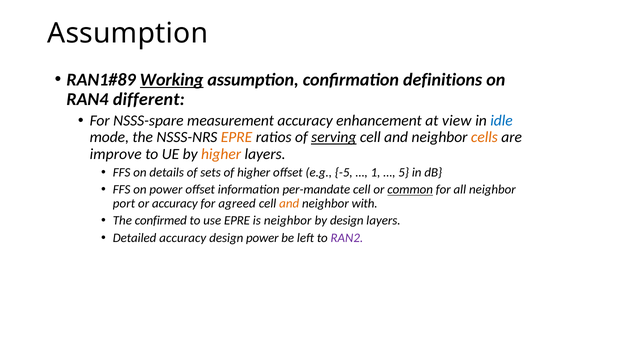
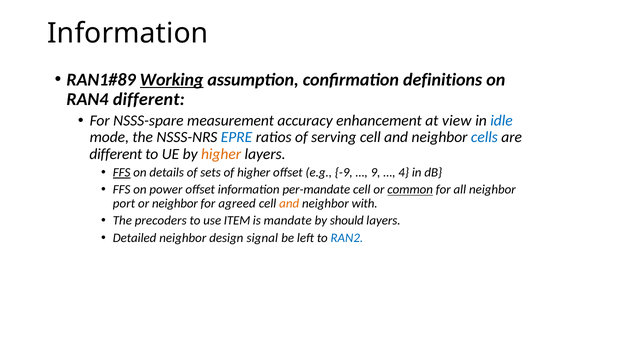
Assumption at (128, 33): Assumption -> Information
EPRE at (237, 137) colour: orange -> blue
serving underline: present -> none
cells colour: orange -> blue
improve at (116, 154): improve -> different
FFS at (122, 173) underline: none -> present
-5: -5 -> -9
1: 1 -> 9
5: 5 -> 4
or accuracy: accuracy -> neighbor
confirmed: confirmed -> precoders
use EPRE: EPRE -> ITEM
is neighbor: neighbor -> mandate
by design: design -> should
Detailed accuracy: accuracy -> neighbor
design power: power -> signal
RAN2 colour: purple -> blue
